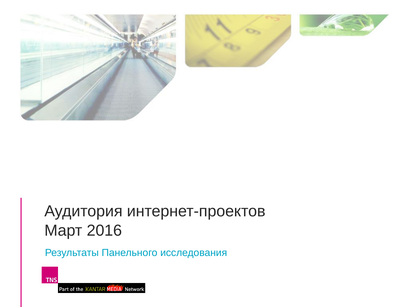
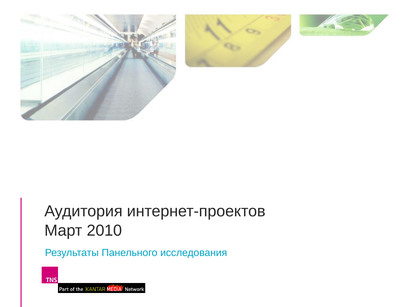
2016: 2016 -> 2010
